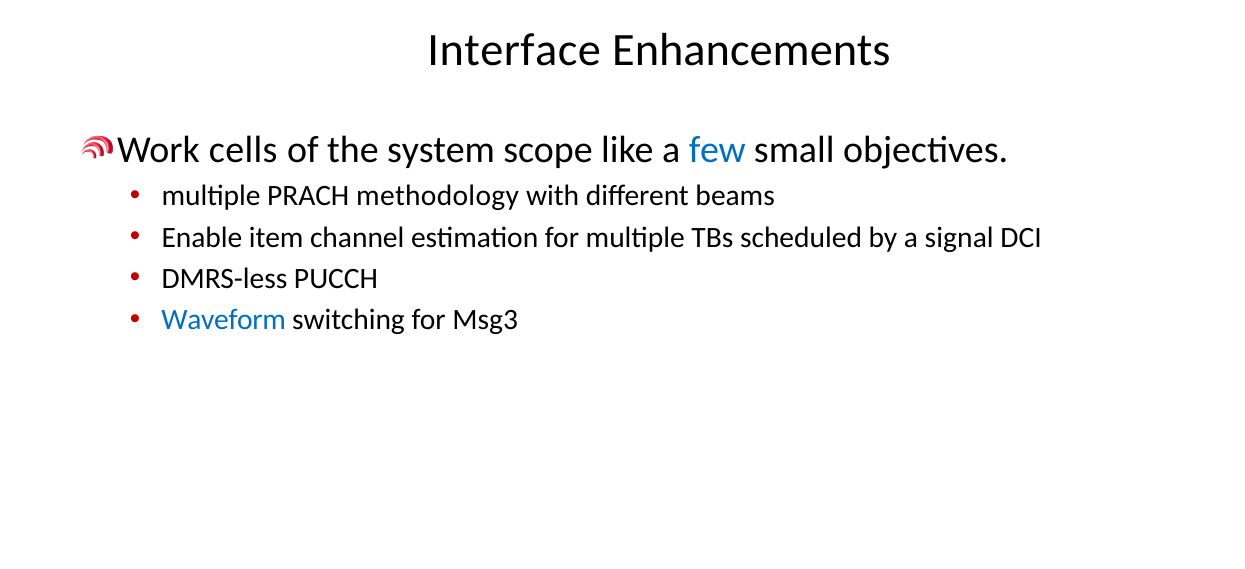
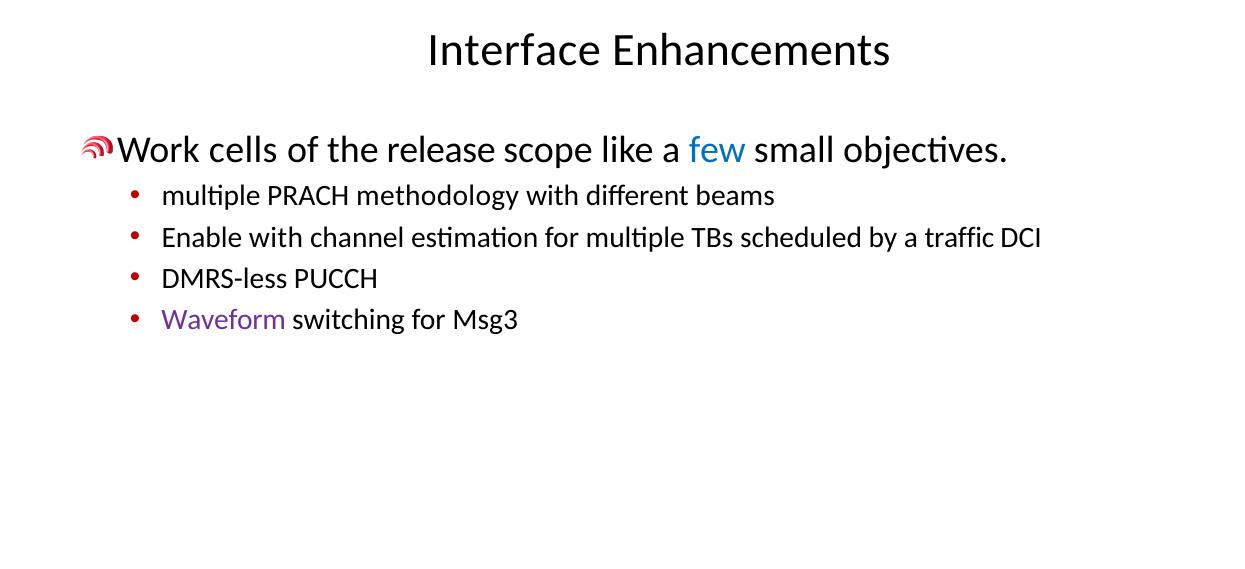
system: system -> release
Enable item: item -> with
signal: signal -> traffic
Waveform colour: blue -> purple
